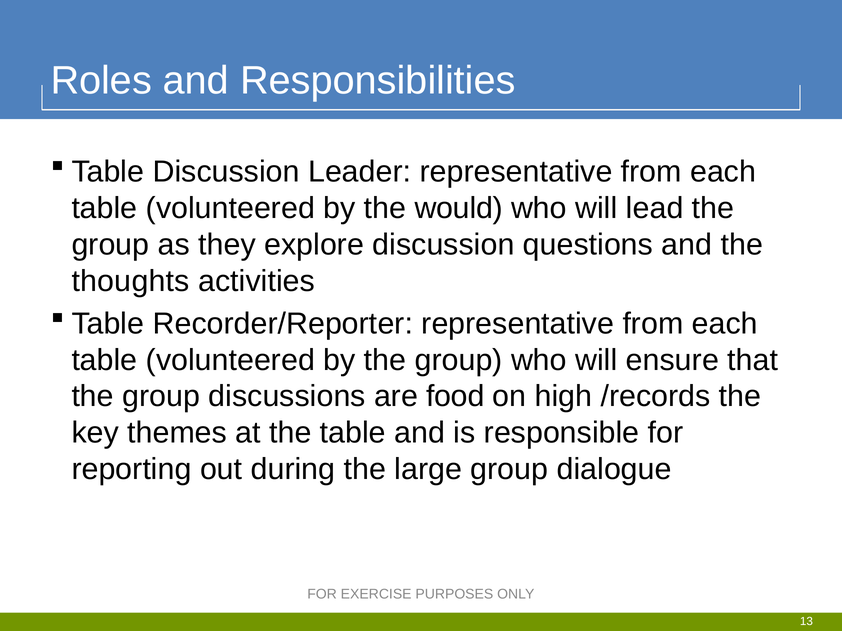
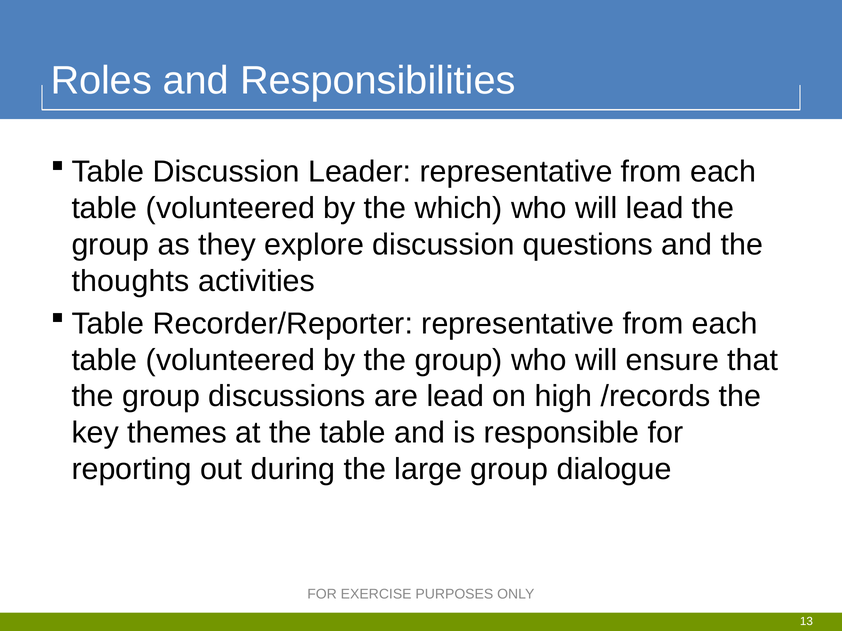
would: would -> which
are food: food -> lead
